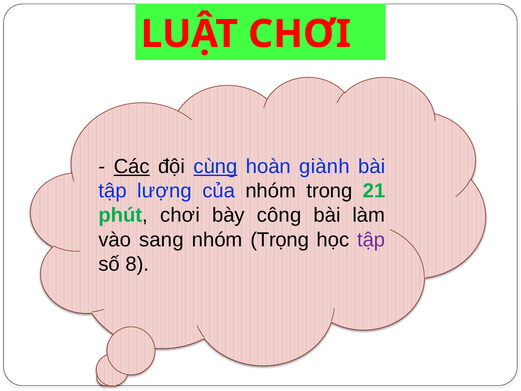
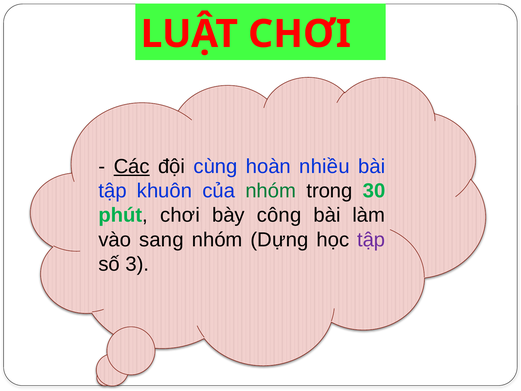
cùng underline: present -> none
giành: giành -> nhiều
lượng: lượng -> khuôn
nhóm at (271, 191) colour: black -> green
21: 21 -> 30
Trọng: Trọng -> Dựng
8: 8 -> 3
